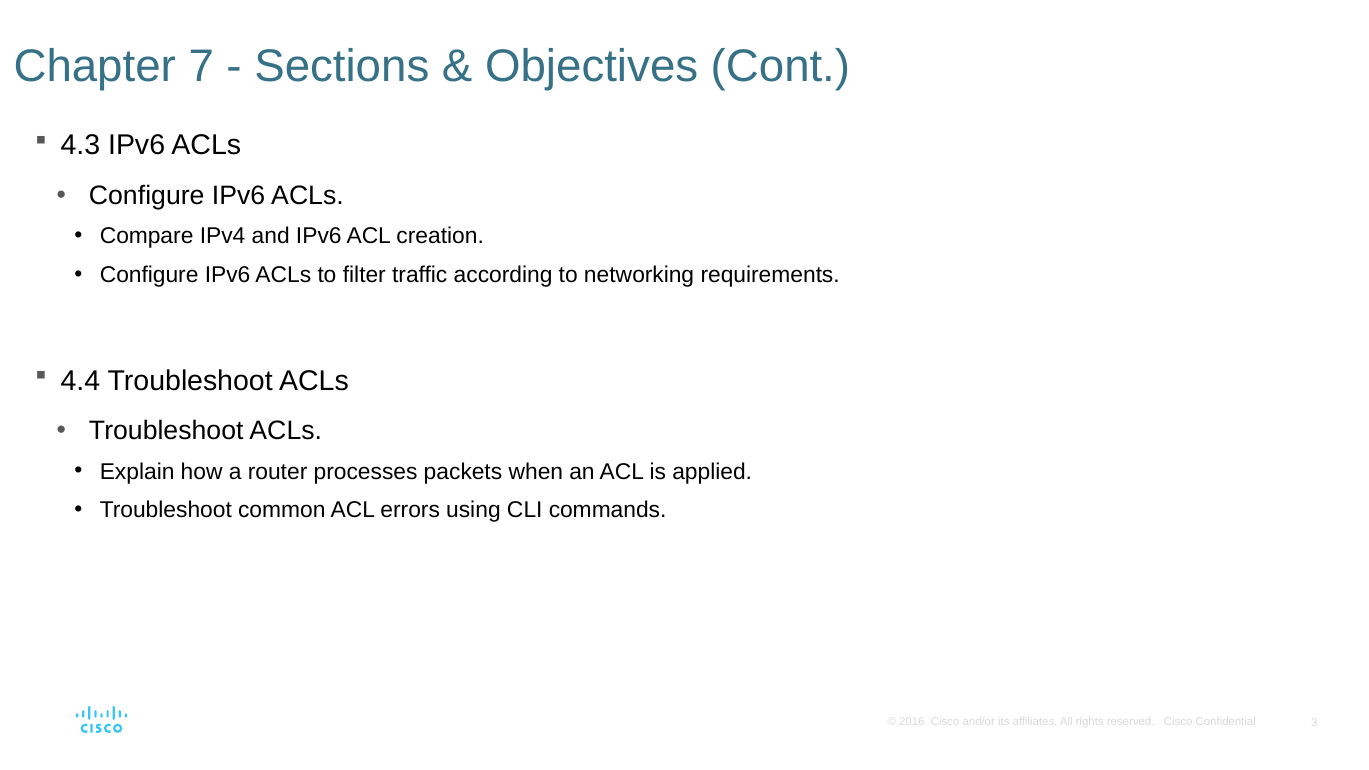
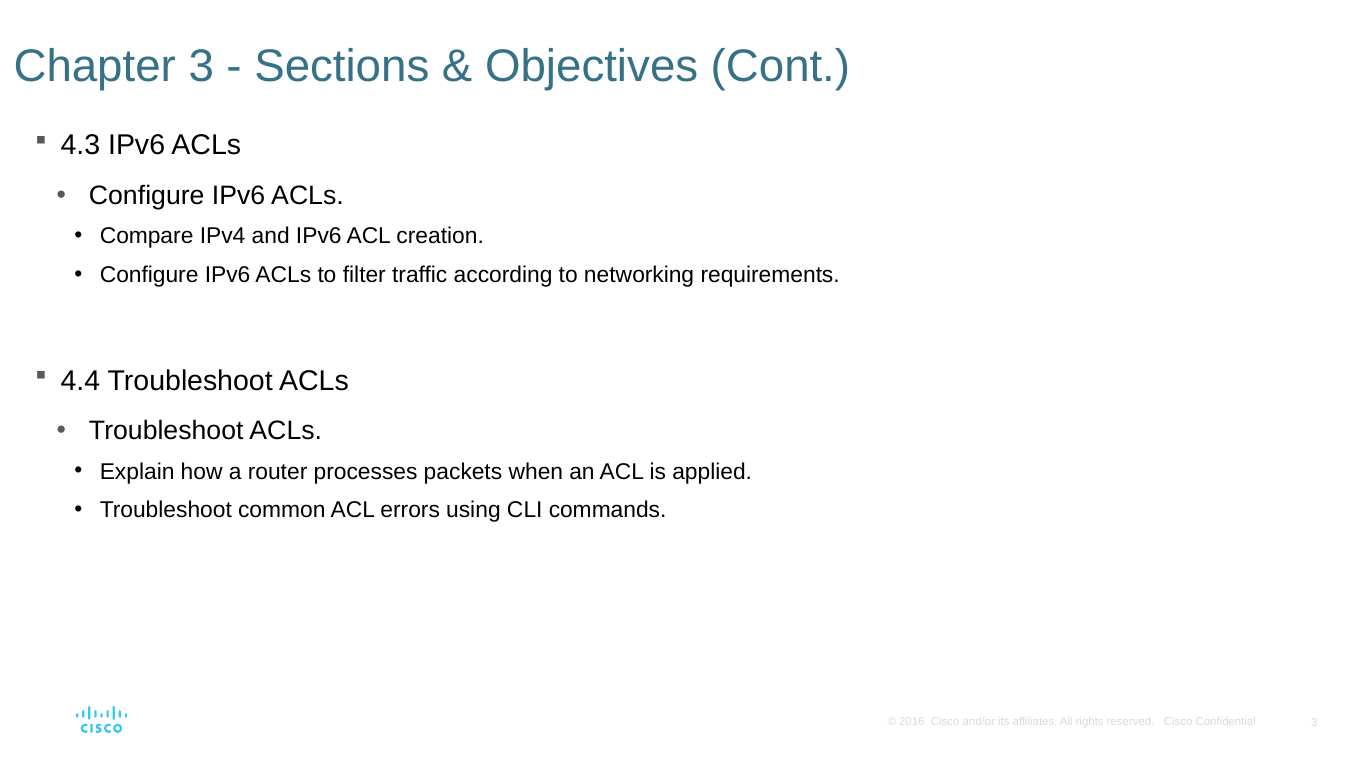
Chapter 7: 7 -> 3
